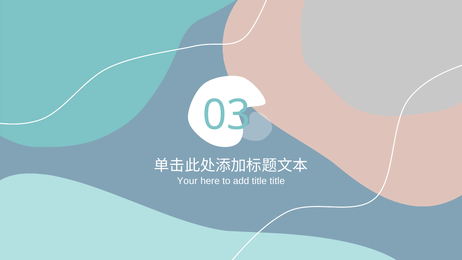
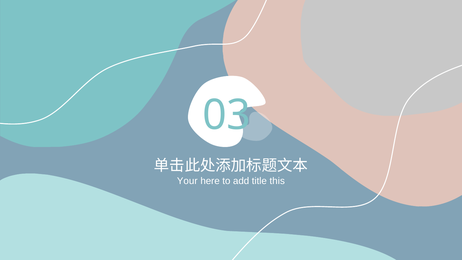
title title: title -> this
